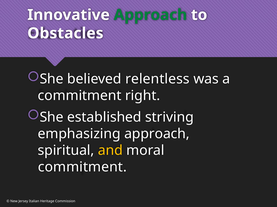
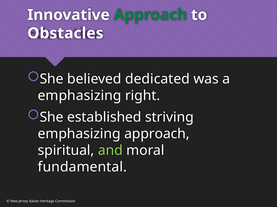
relentless: relentless -> dedicated
commitment at (80, 96): commitment -> emphasizing
and colour: yellow -> light green
commitment at (82, 167): commitment -> fundamental
